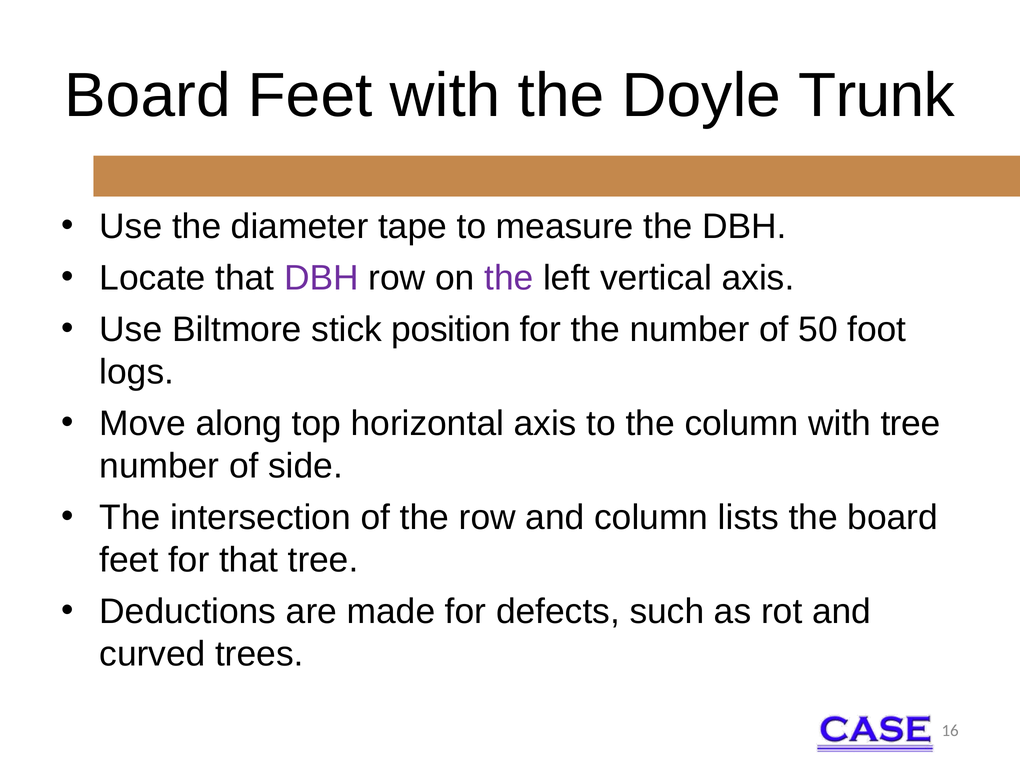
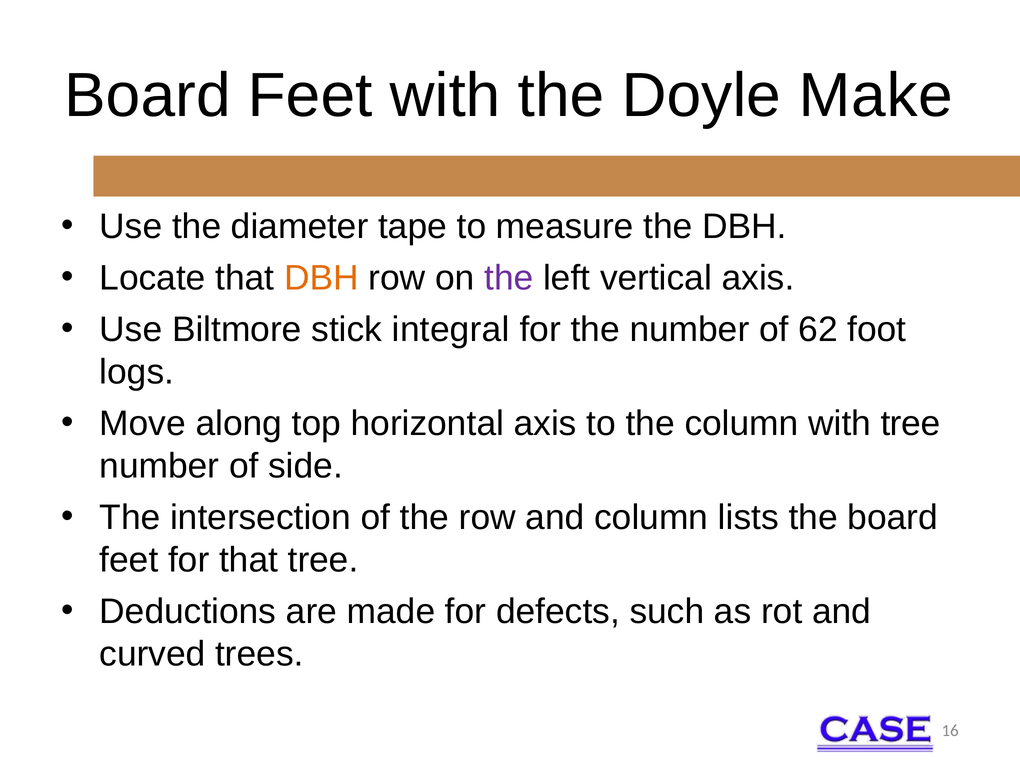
Trunk: Trunk -> Make
DBH at (321, 278) colour: purple -> orange
position: position -> integral
50: 50 -> 62
